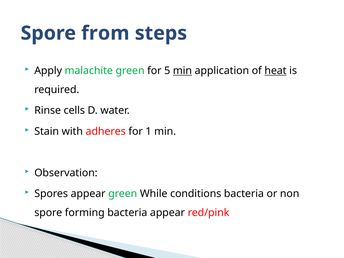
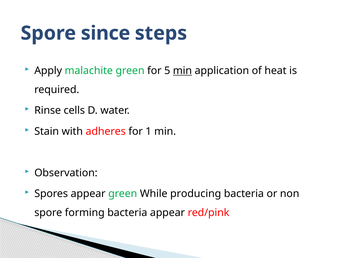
from: from -> since
heat underline: present -> none
conditions: conditions -> producing
